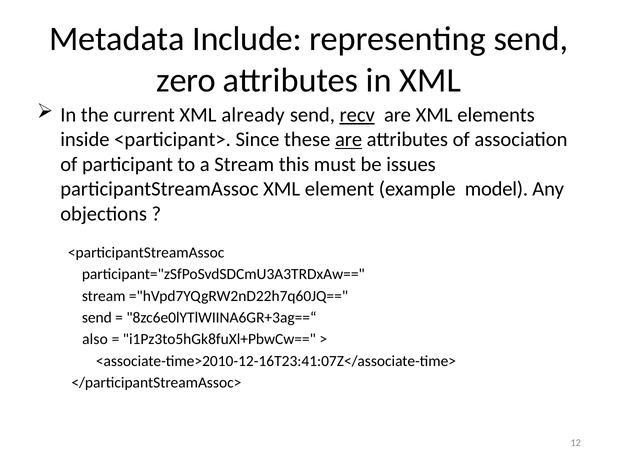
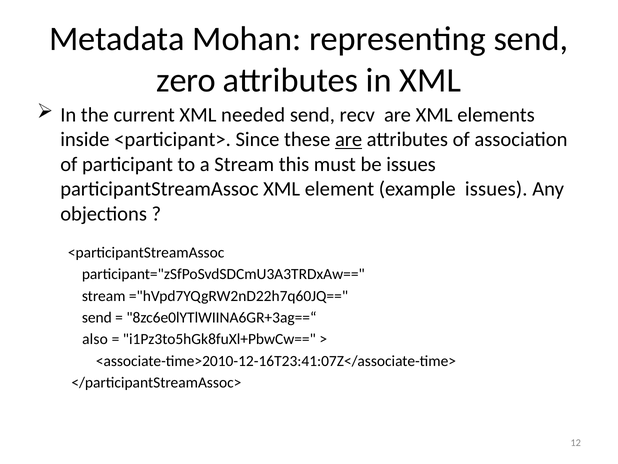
Include: Include -> Mohan
already: already -> needed
recv underline: present -> none
example model: model -> issues
